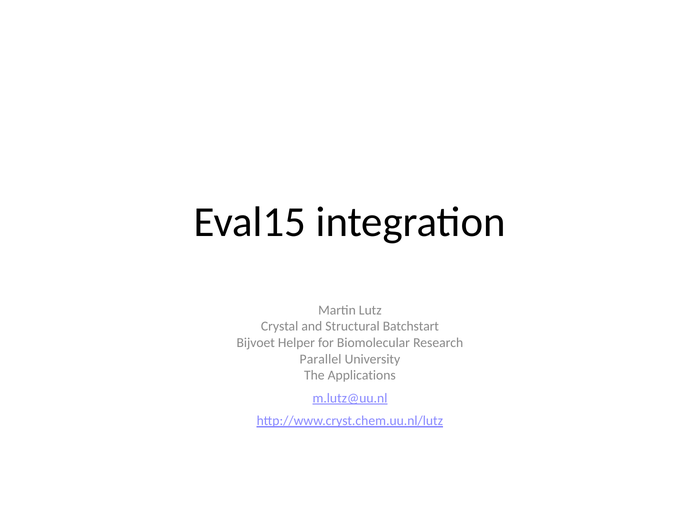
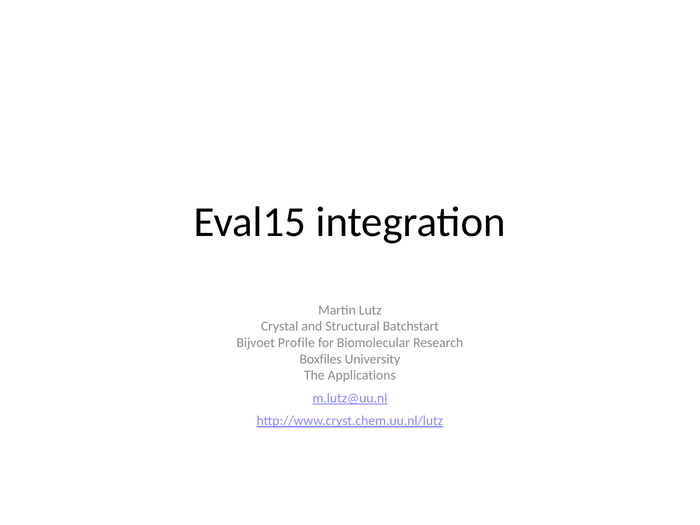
Helper: Helper -> Profile
Parallel: Parallel -> Boxfiles
